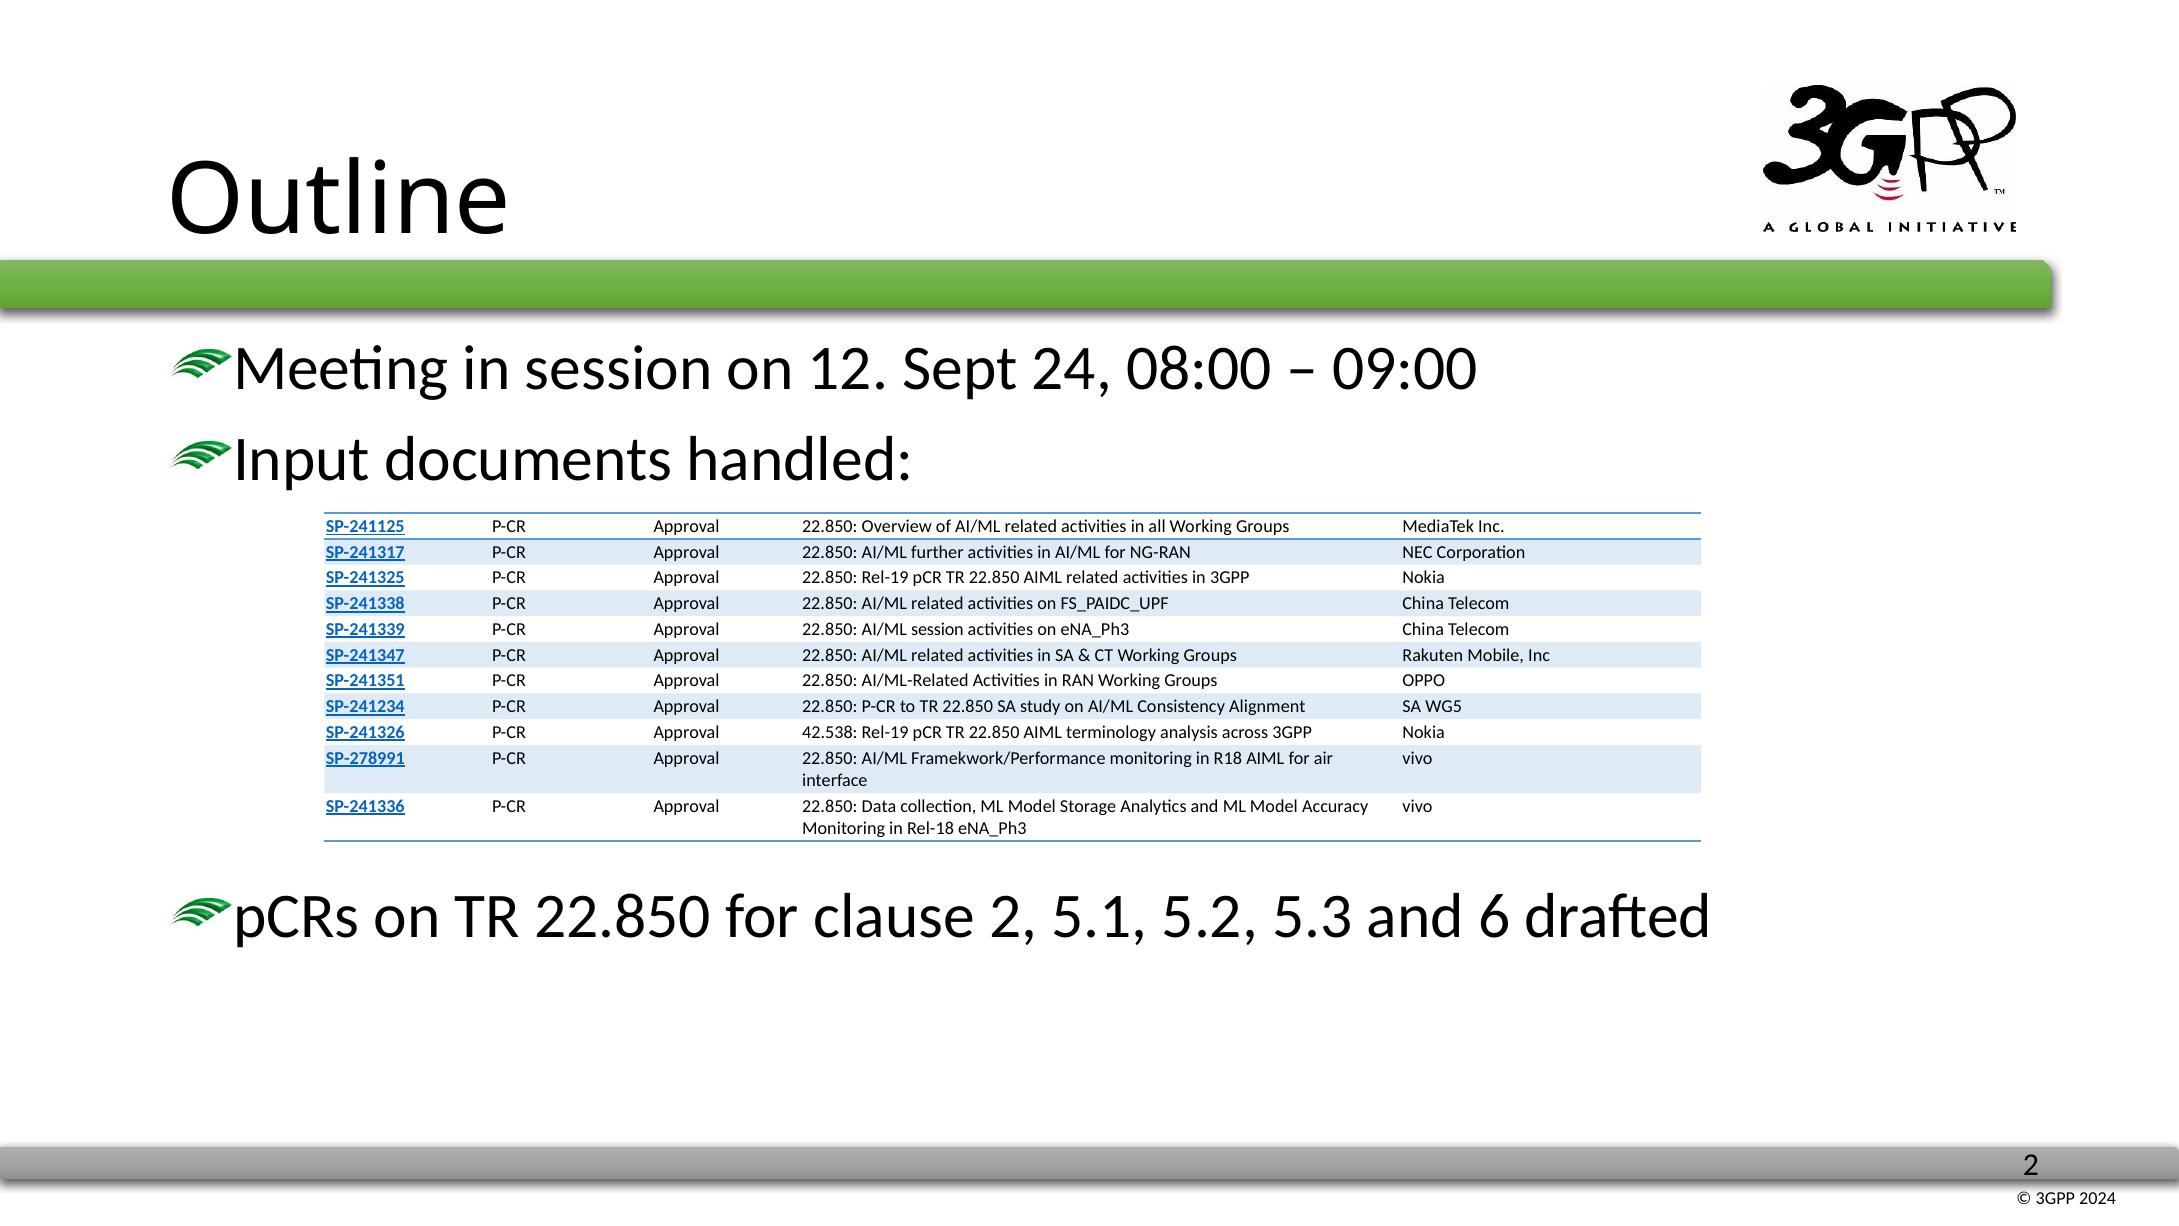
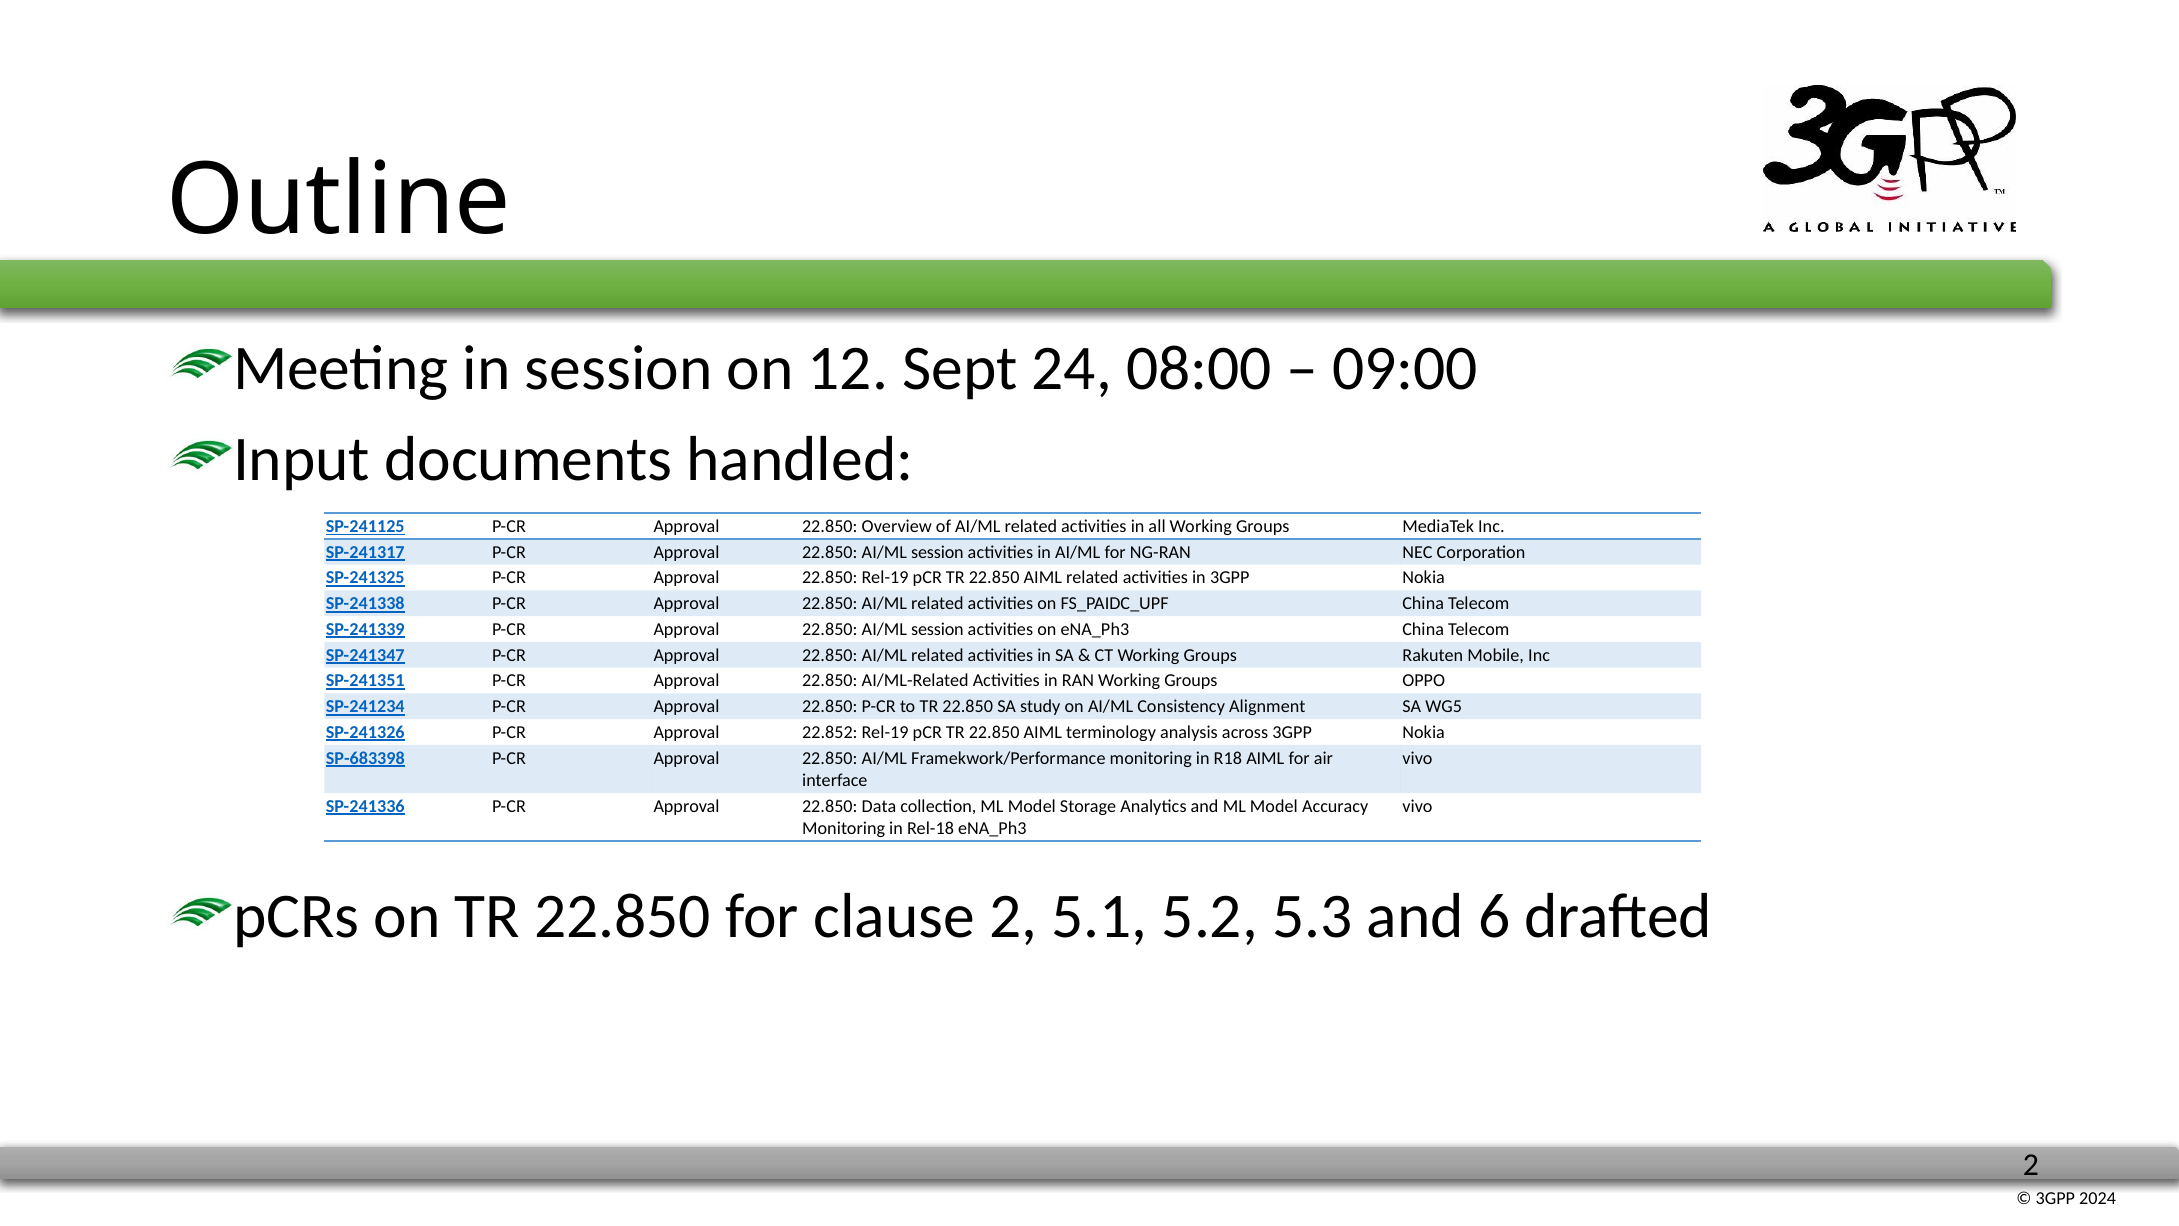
further at (937, 552): further -> session
42.538: 42.538 -> 22.852
SP-278991: SP-278991 -> SP-683398
